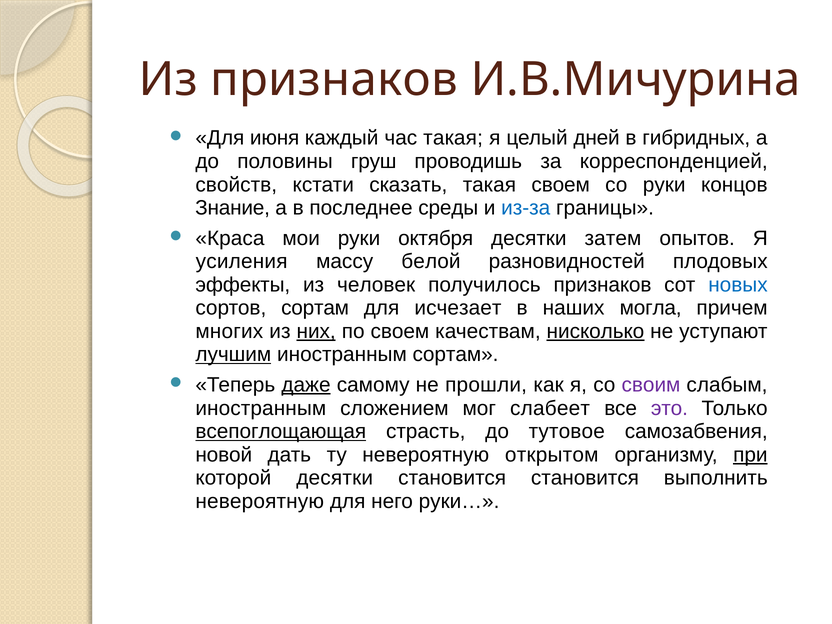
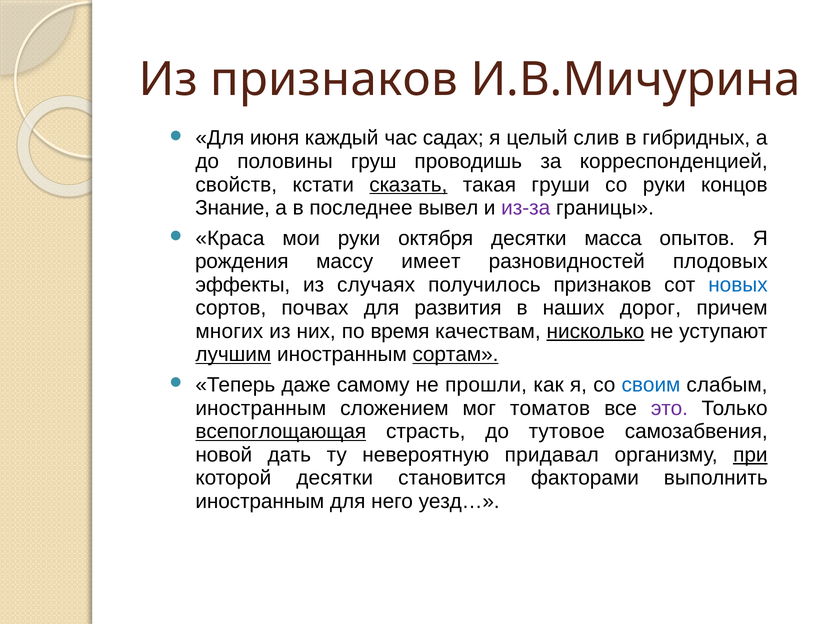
час такая: такая -> садах
дней: дней -> слив
сказать underline: none -> present
такая своем: своем -> груши
среды: среды -> вывел
из-за colour: blue -> purple
затем: затем -> масса
усиления: усиления -> рождения
белой: белой -> имеет
человек: человек -> случаях
сортов сортам: сортам -> почвах
исчезает: исчезает -> развития
могла: могла -> дорог
них underline: present -> none
по своем: своем -> время
сортам at (456, 355) underline: none -> present
даже underline: present -> none
своим colour: purple -> blue
слабеет: слабеет -> томатов
открытом: открытом -> придавал
становится становится: становится -> факторами
невероятную at (260, 501): невероятную -> иностранным
руки…: руки… -> уезд…
